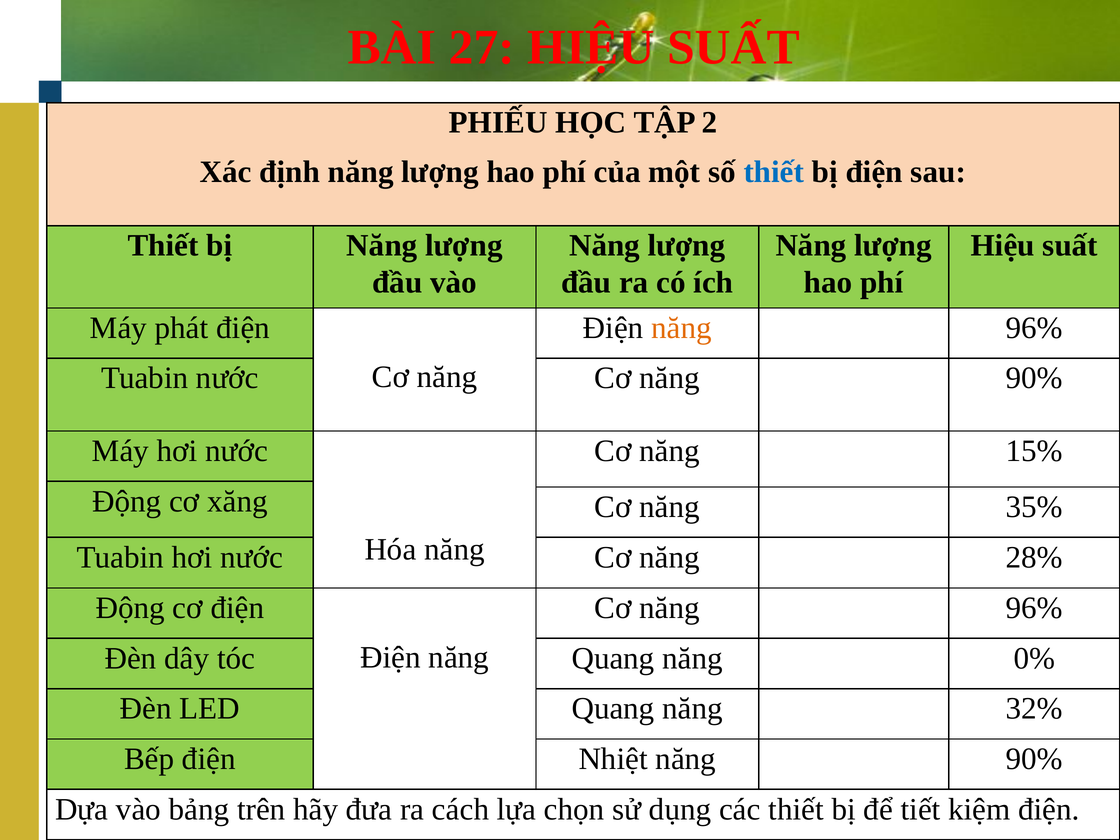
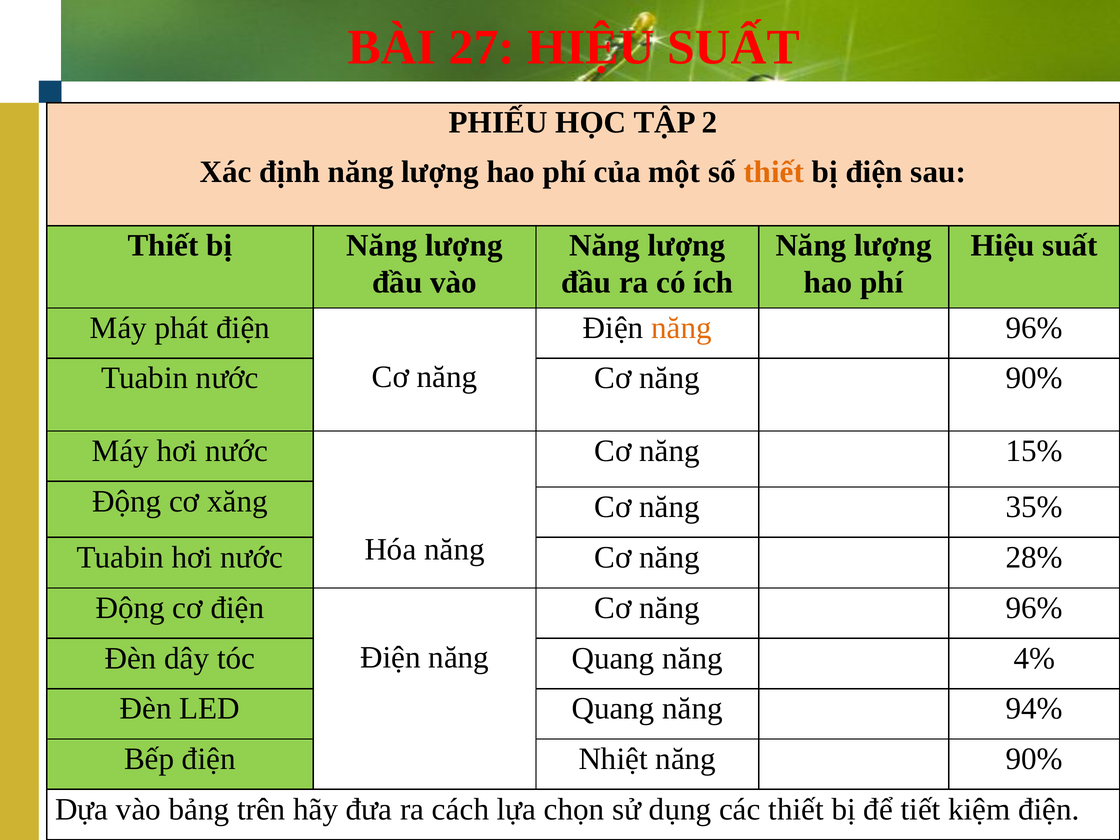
thiết at (774, 172) colour: blue -> orange
0%: 0% -> 4%
32%: 32% -> 94%
